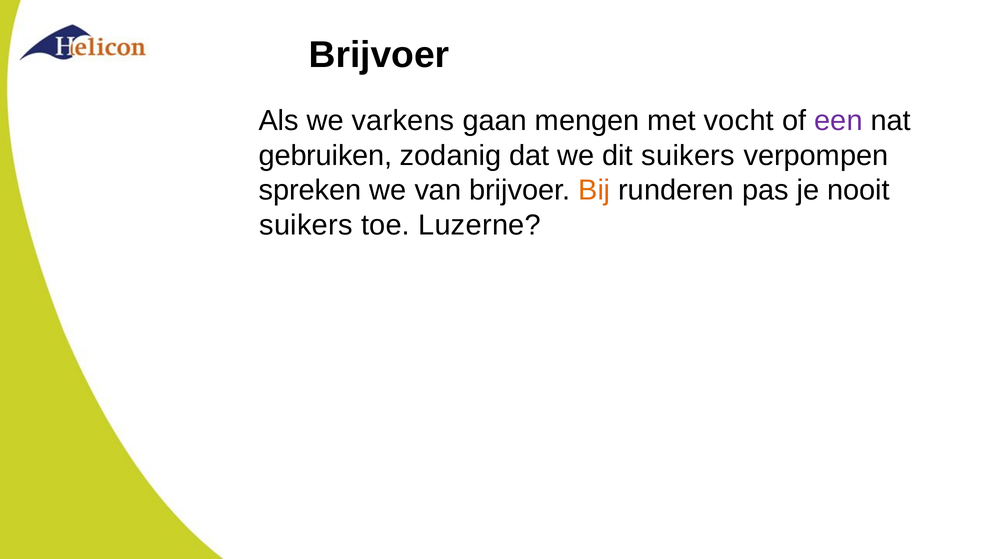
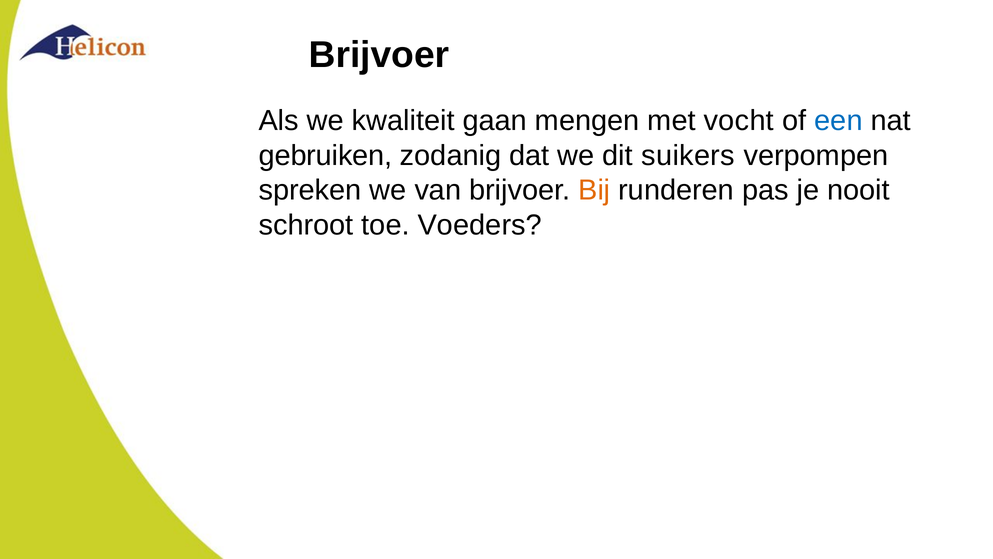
varkens: varkens -> kwaliteit
een colour: purple -> blue
suikers at (306, 225): suikers -> schroot
Luzerne: Luzerne -> Voeders
